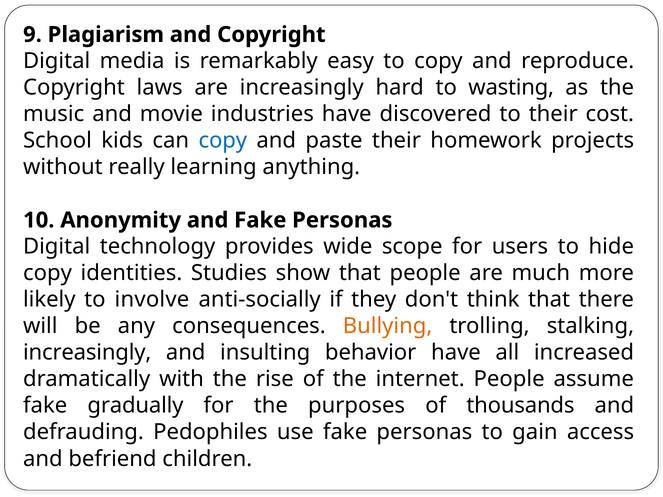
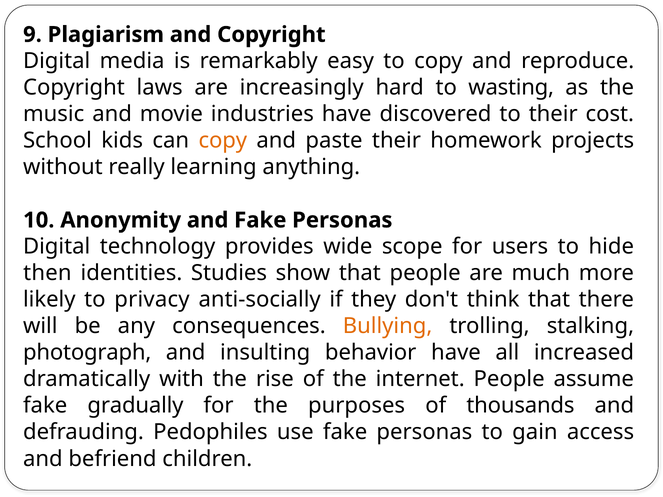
copy at (223, 141) colour: blue -> orange
copy at (48, 273): copy -> then
involve: involve -> privacy
increasingly at (87, 353): increasingly -> photograph
